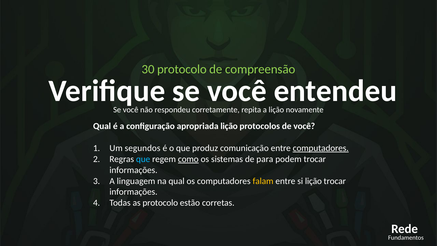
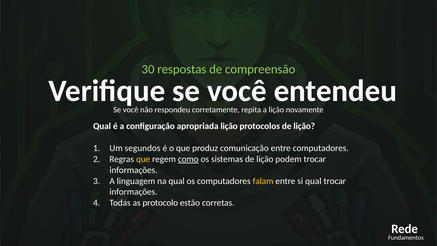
30 protocolo: protocolo -> respostas
protocolos de você: você -> lição
computadores at (321, 148) underline: present -> none
que at (143, 159) colour: light blue -> yellow
sistemas de para: para -> lição
si lição: lição -> qual
